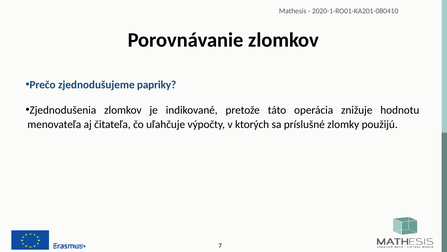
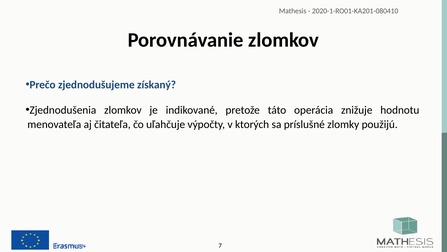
papriky: papriky -> získaný
